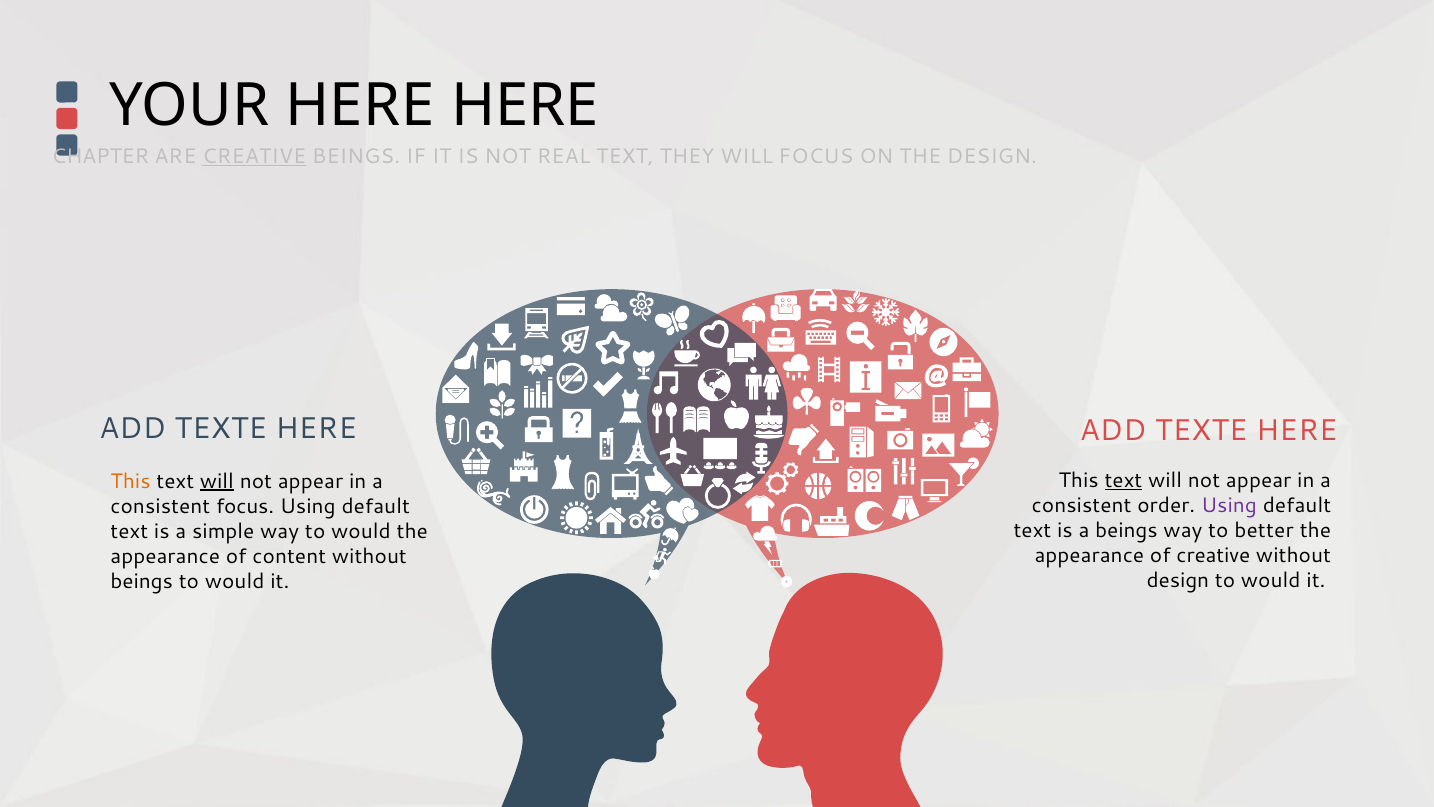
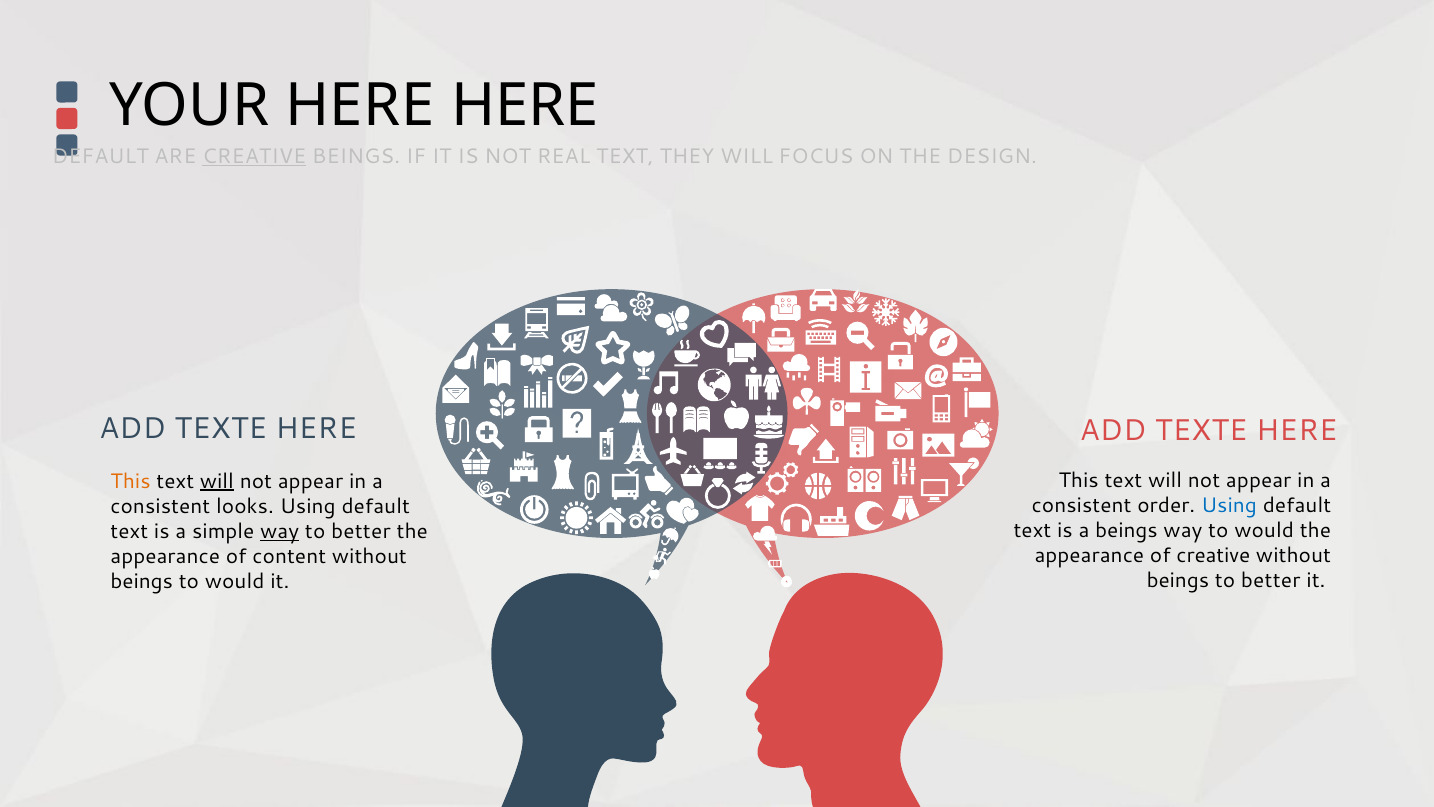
CHAPTER at (100, 156): CHAPTER -> DEFAULT
text at (1123, 480) underline: present -> none
Using at (1229, 505) colour: purple -> blue
consistent focus: focus -> looks
way to better: better -> would
way at (280, 531) underline: none -> present
would at (361, 531): would -> better
design at (1178, 580): design -> beings
would at (1271, 580): would -> better
